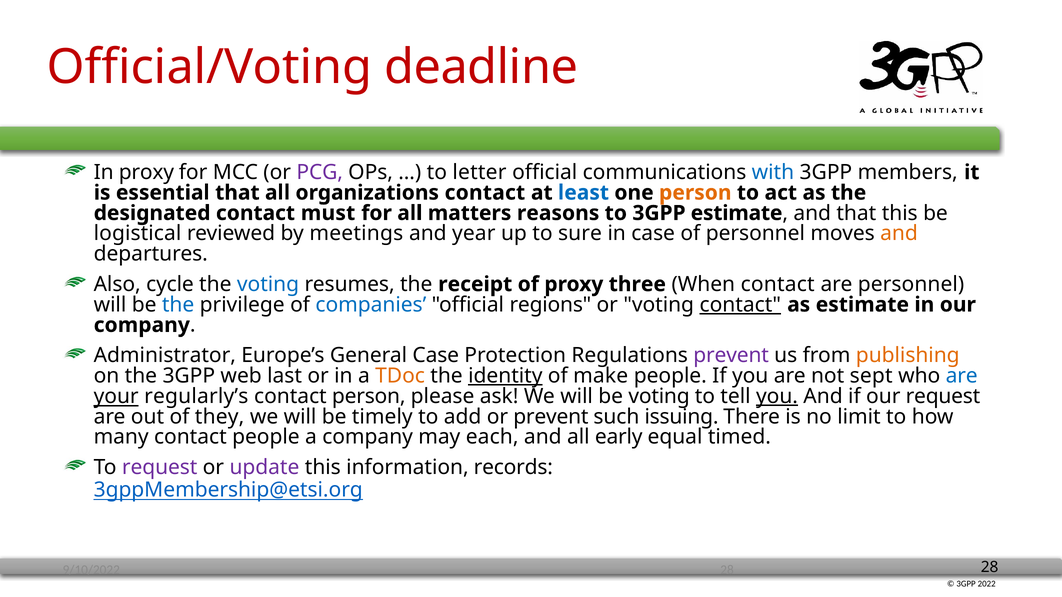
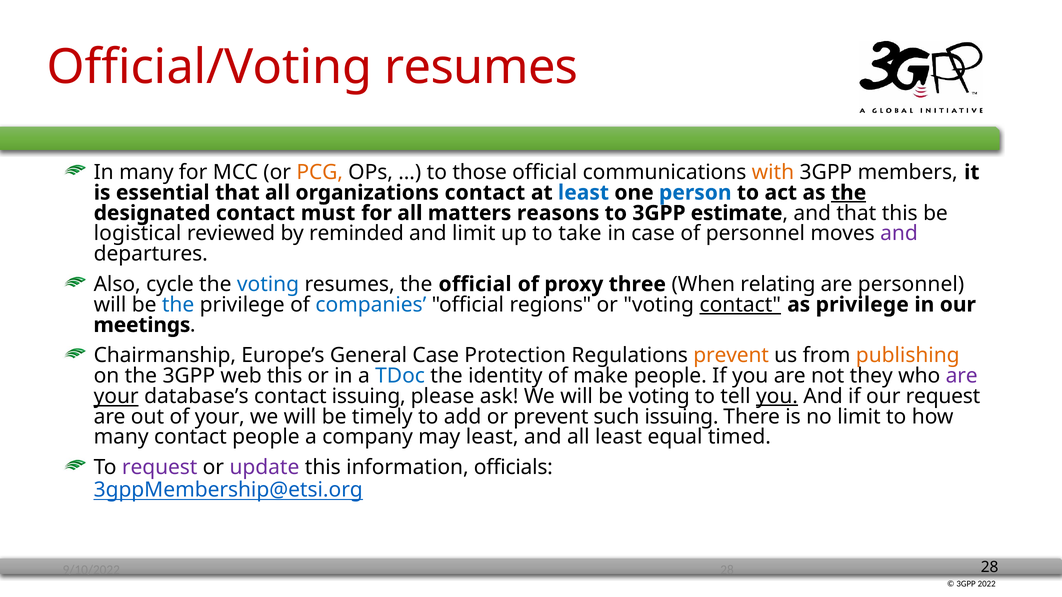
Official/Voting deadline: deadline -> resumes
In proxy: proxy -> many
PCG colour: purple -> orange
letter: letter -> those
with colour: blue -> orange
person at (695, 193) colour: orange -> blue
the at (849, 193) underline: none -> present
meetings: meetings -> reminded
and year: year -> limit
sure: sure -> take
and at (899, 234) colour: orange -> purple
the receipt: receipt -> official
When contact: contact -> relating
as estimate: estimate -> privilege
company at (142, 325): company -> meetings
Administrator: Administrator -> Chairmanship
prevent at (731, 356) colour: purple -> orange
web last: last -> this
TDoc colour: orange -> blue
identity underline: present -> none
sept: sept -> they
are at (962, 376) colour: blue -> purple
regularly’s: regularly’s -> database’s
contact person: person -> issuing
of they: they -> your
may each: each -> least
all early: early -> least
records: records -> officials
